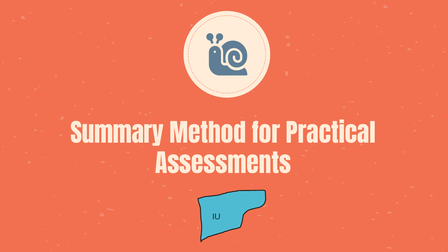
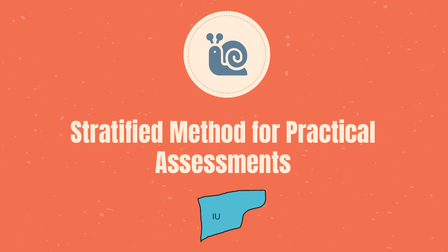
Summary: Summary -> Stratified
